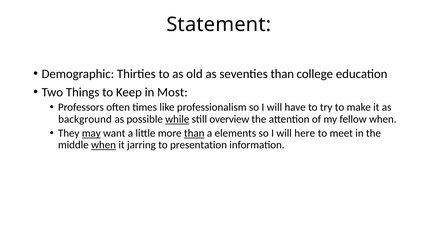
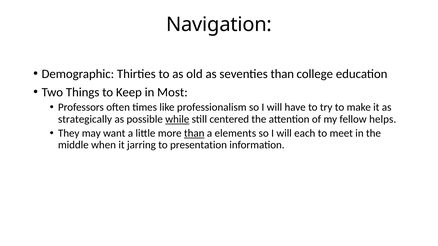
Statement: Statement -> Navigation
background: background -> strategically
overview: overview -> centered
fellow when: when -> helps
may underline: present -> none
here: here -> each
when at (104, 145) underline: present -> none
